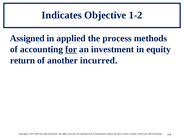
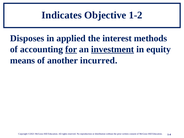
Assigned: Assigned -> Disposes
process: process -> interest
investment underline: none -> present
return: return -> means
